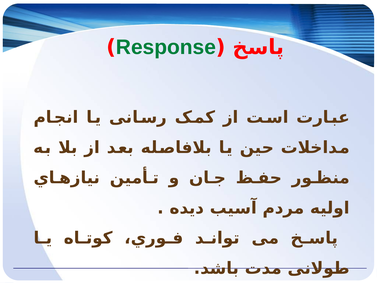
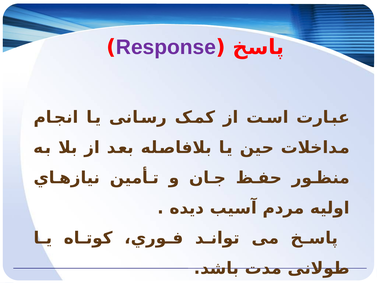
Response colour: green -> purple
